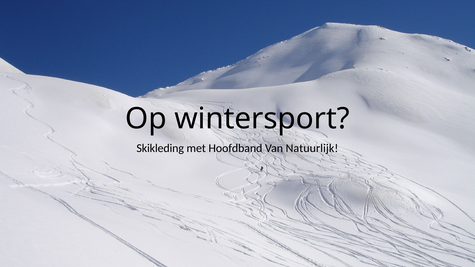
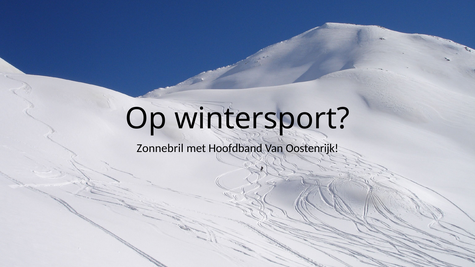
Skikleding: Skikleding -> Zonnebril
Natuurlijk: Natuurlijk -> Oostenrijk
